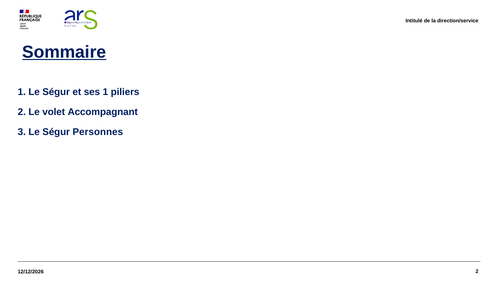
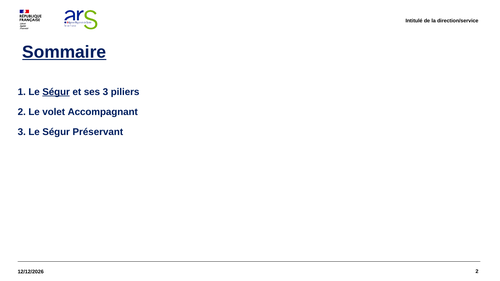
Ségur at (56, 92) underline: none -> present
ses 1: 1 -> 3
Personnes: Personnes -> Préservant
